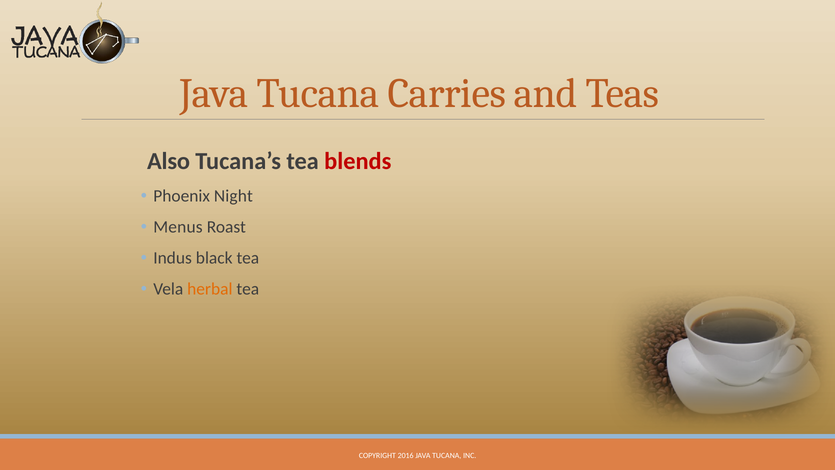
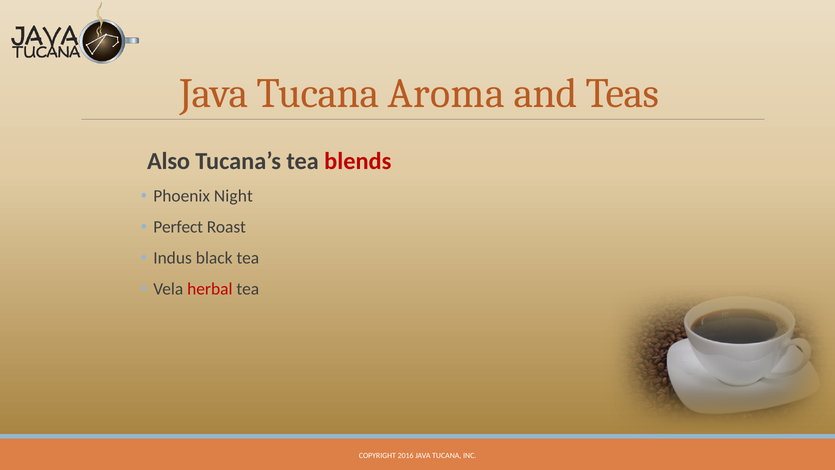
Carries: Carries -> Aroma
Menus: Menus -> Perfect
herbal colour: orange -> red
